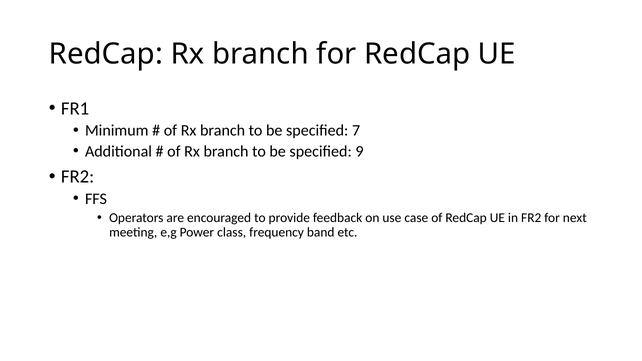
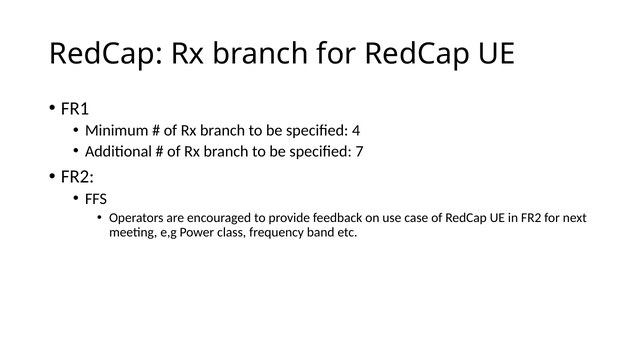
7: 7 -> 4
9: 9 -> 7
